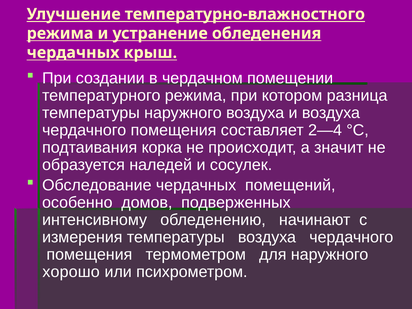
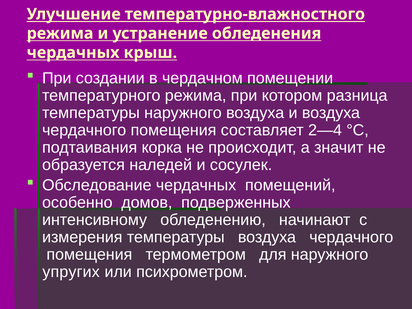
хорошо: хорошо -> упругих
